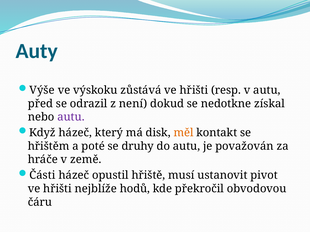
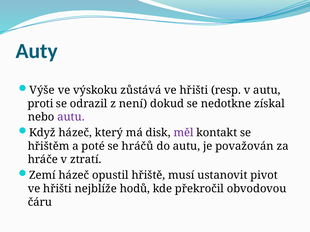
před: před -> proti
měl colour: orange -> purple
druhy: druhy -> hráčů
země: země -> ztratí
Části: Části -> Zemí
